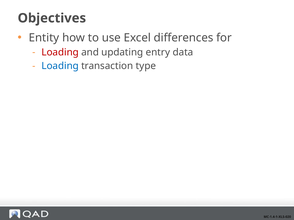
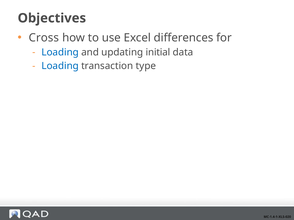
Entity: Entity -> Cross
Loading at (60, 52) colour: red -> blue
entry: entry -> initial
